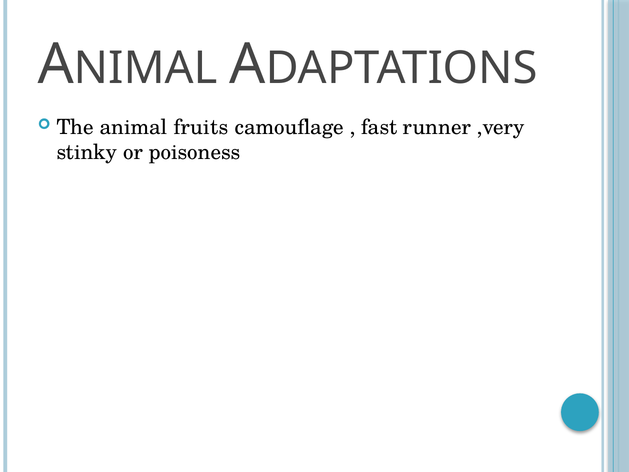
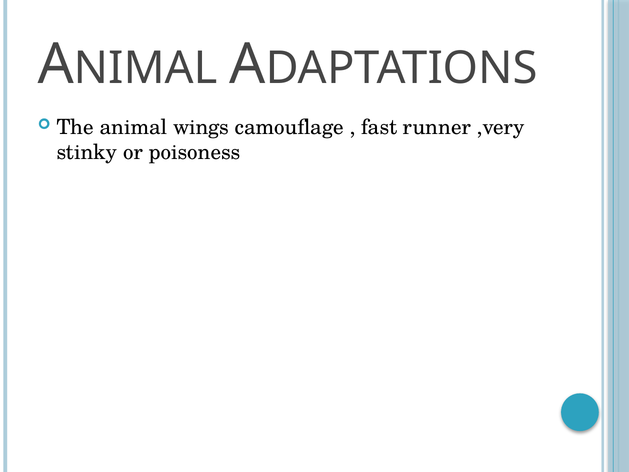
fruits: fruits -> wings
